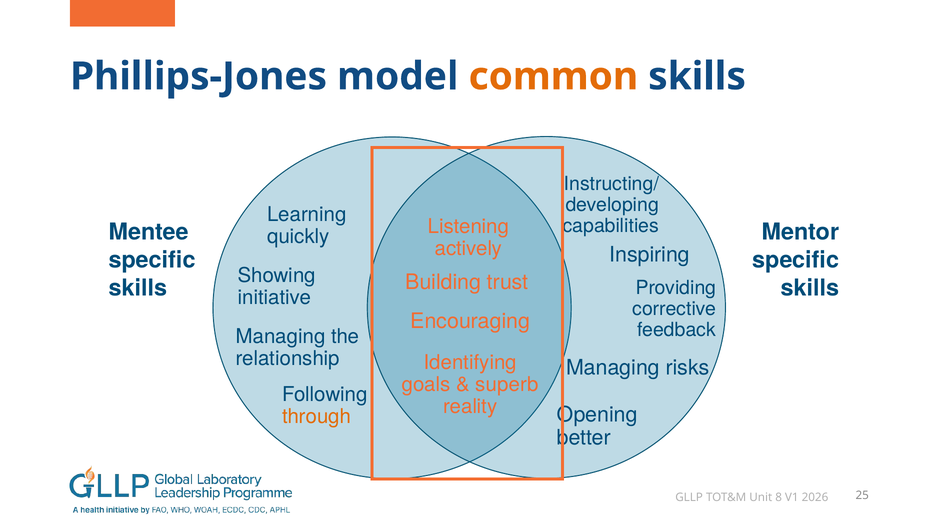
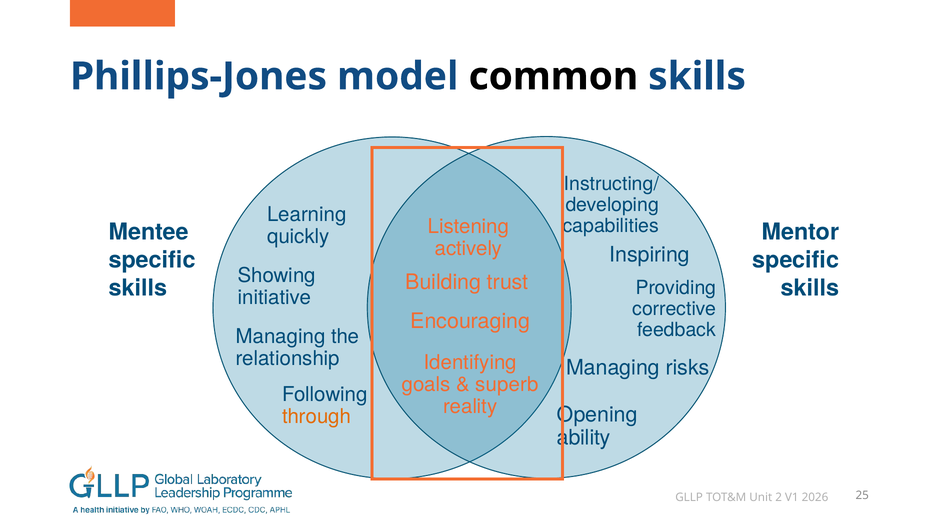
common colour: orange -> black
better: better -> ability
8: 8 -> 2
